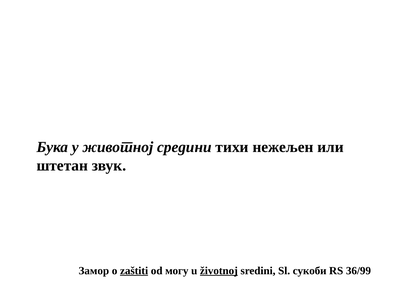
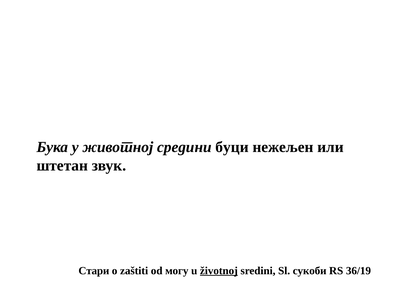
тихи: тихи -> буци
Замор: Замор -> Стари
zaštiti underline: present -> none
36/99: 36/99 -> 36/19
